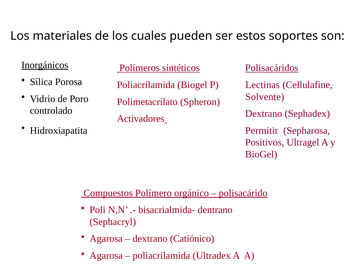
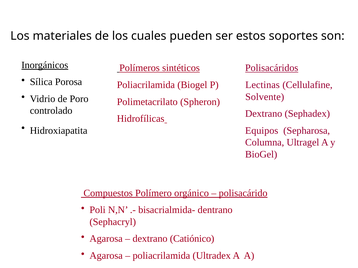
Activadores: Activadores -> Hidrofílicas
Permitir: Permitir -> Equipos
Positivos: Positivos -> Columna
